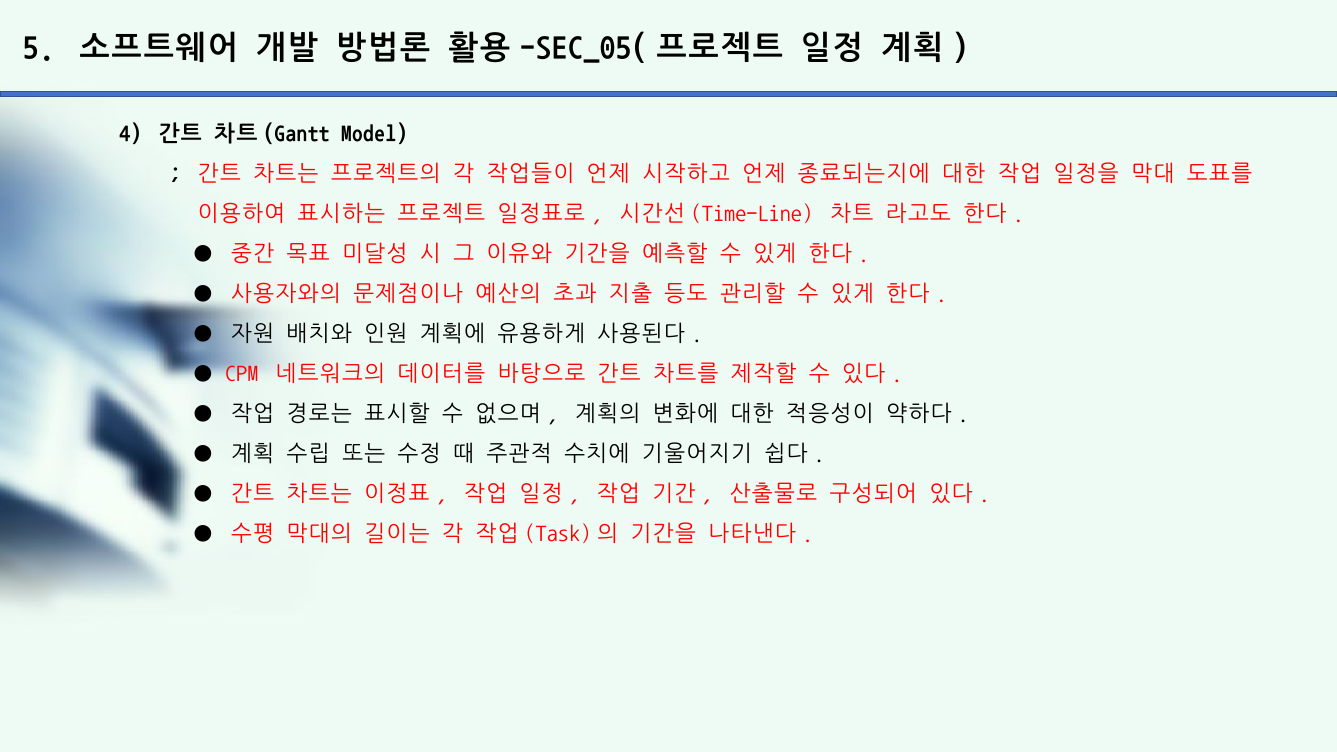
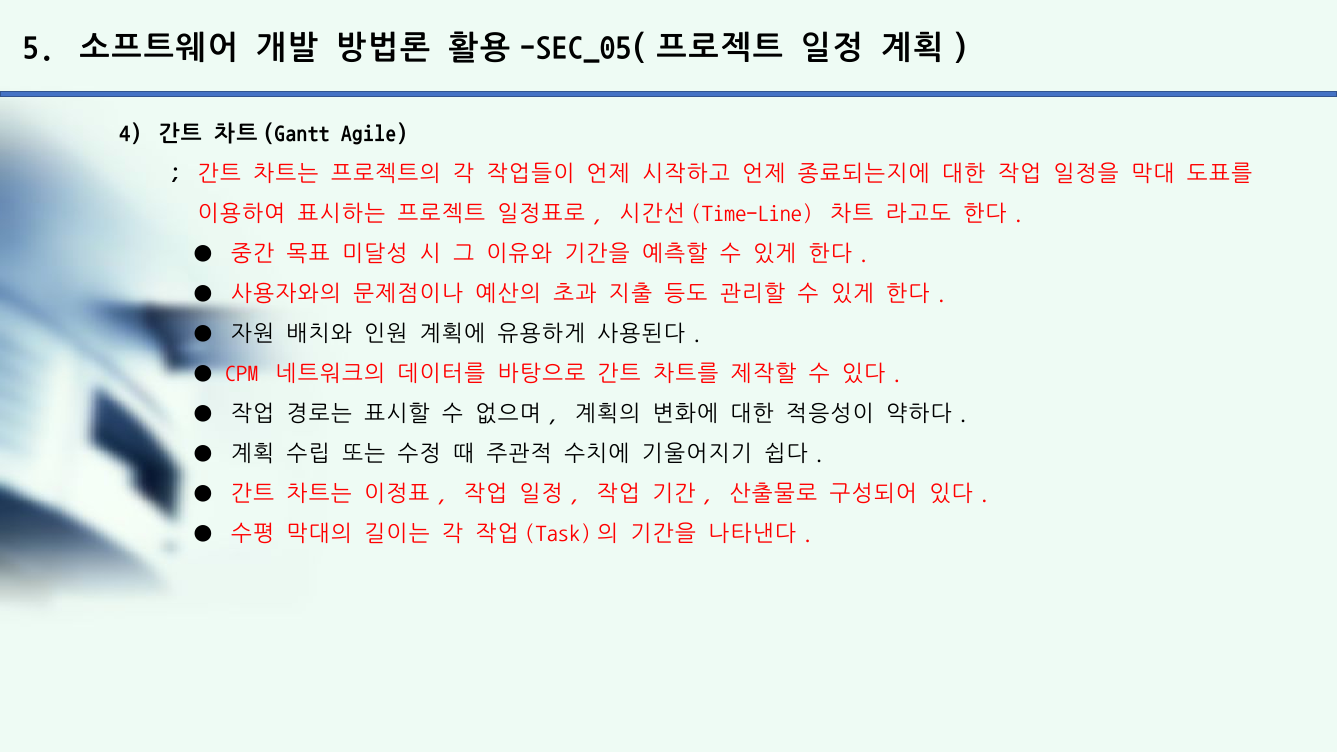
Model: Model -> Agile
